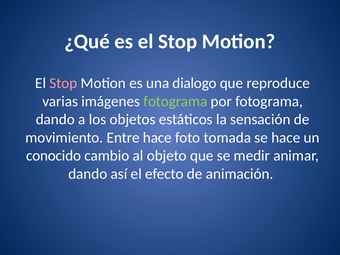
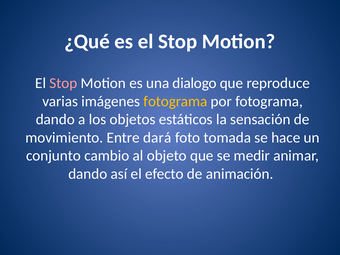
fotograma at (175, 101) colour: light green -> yellow
Entre hace: hace -> dará
conocido: conocido -> conjunto
